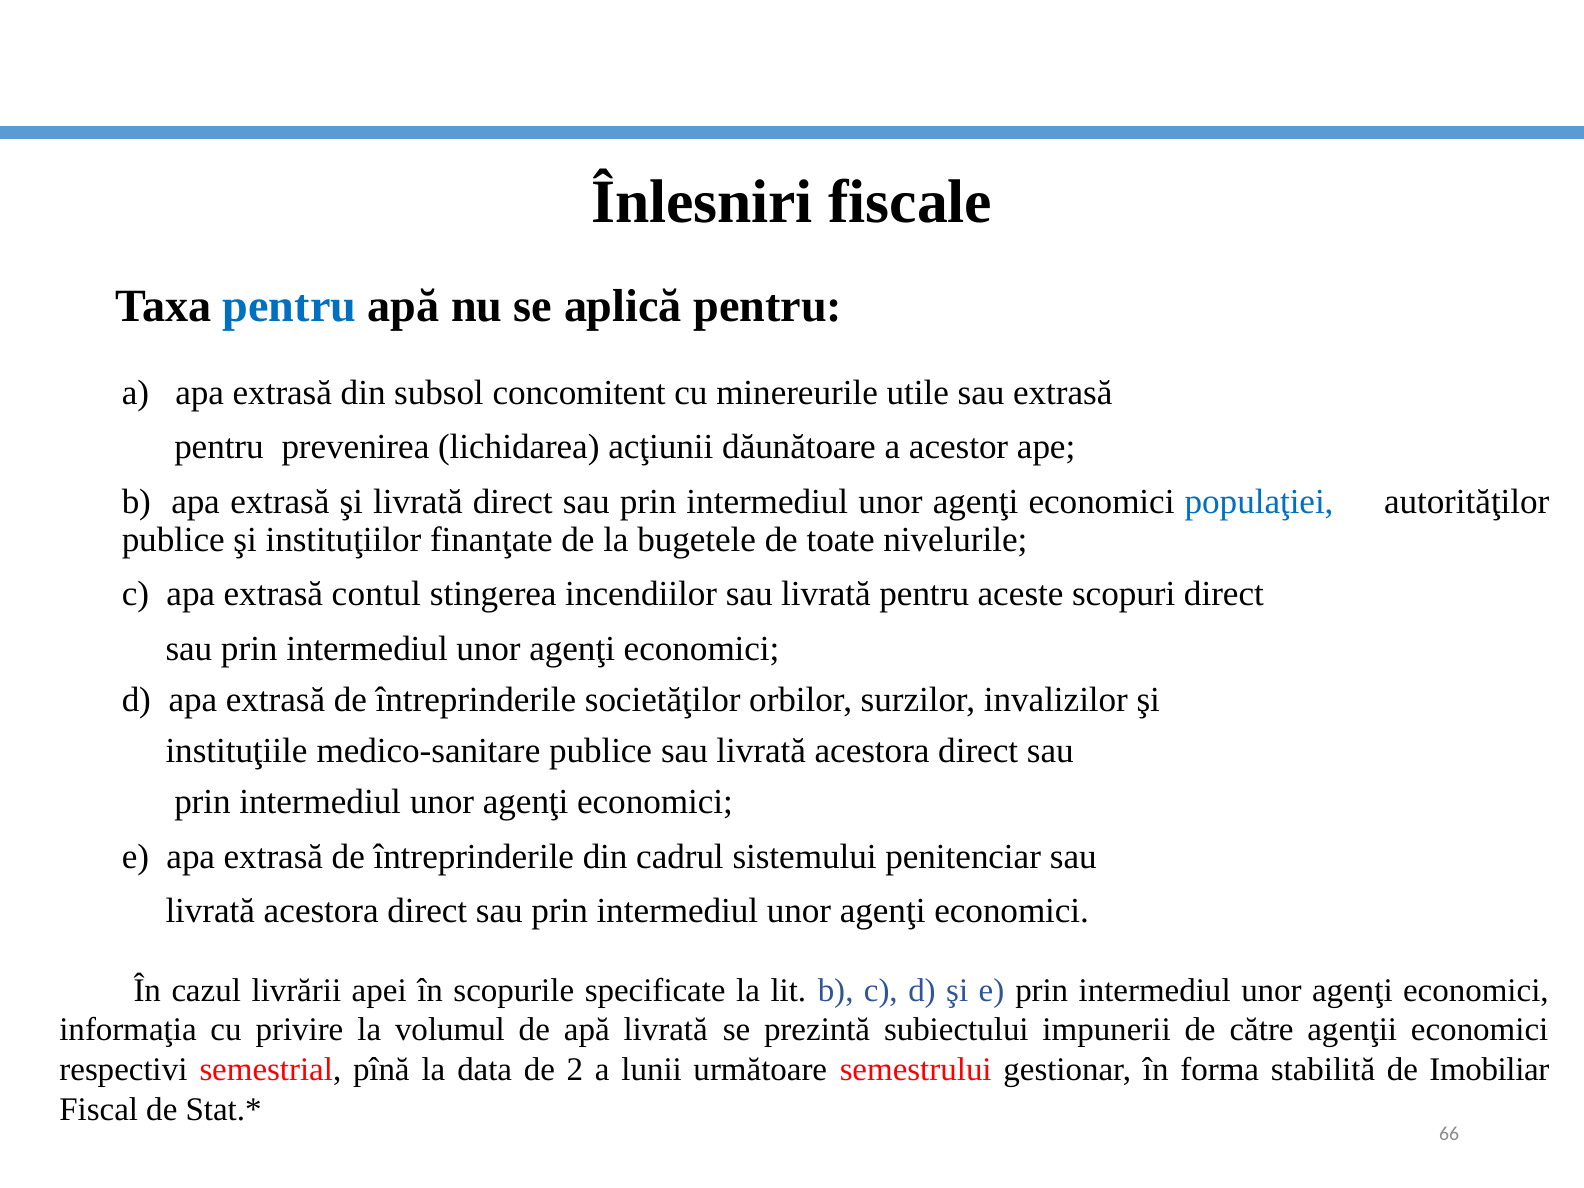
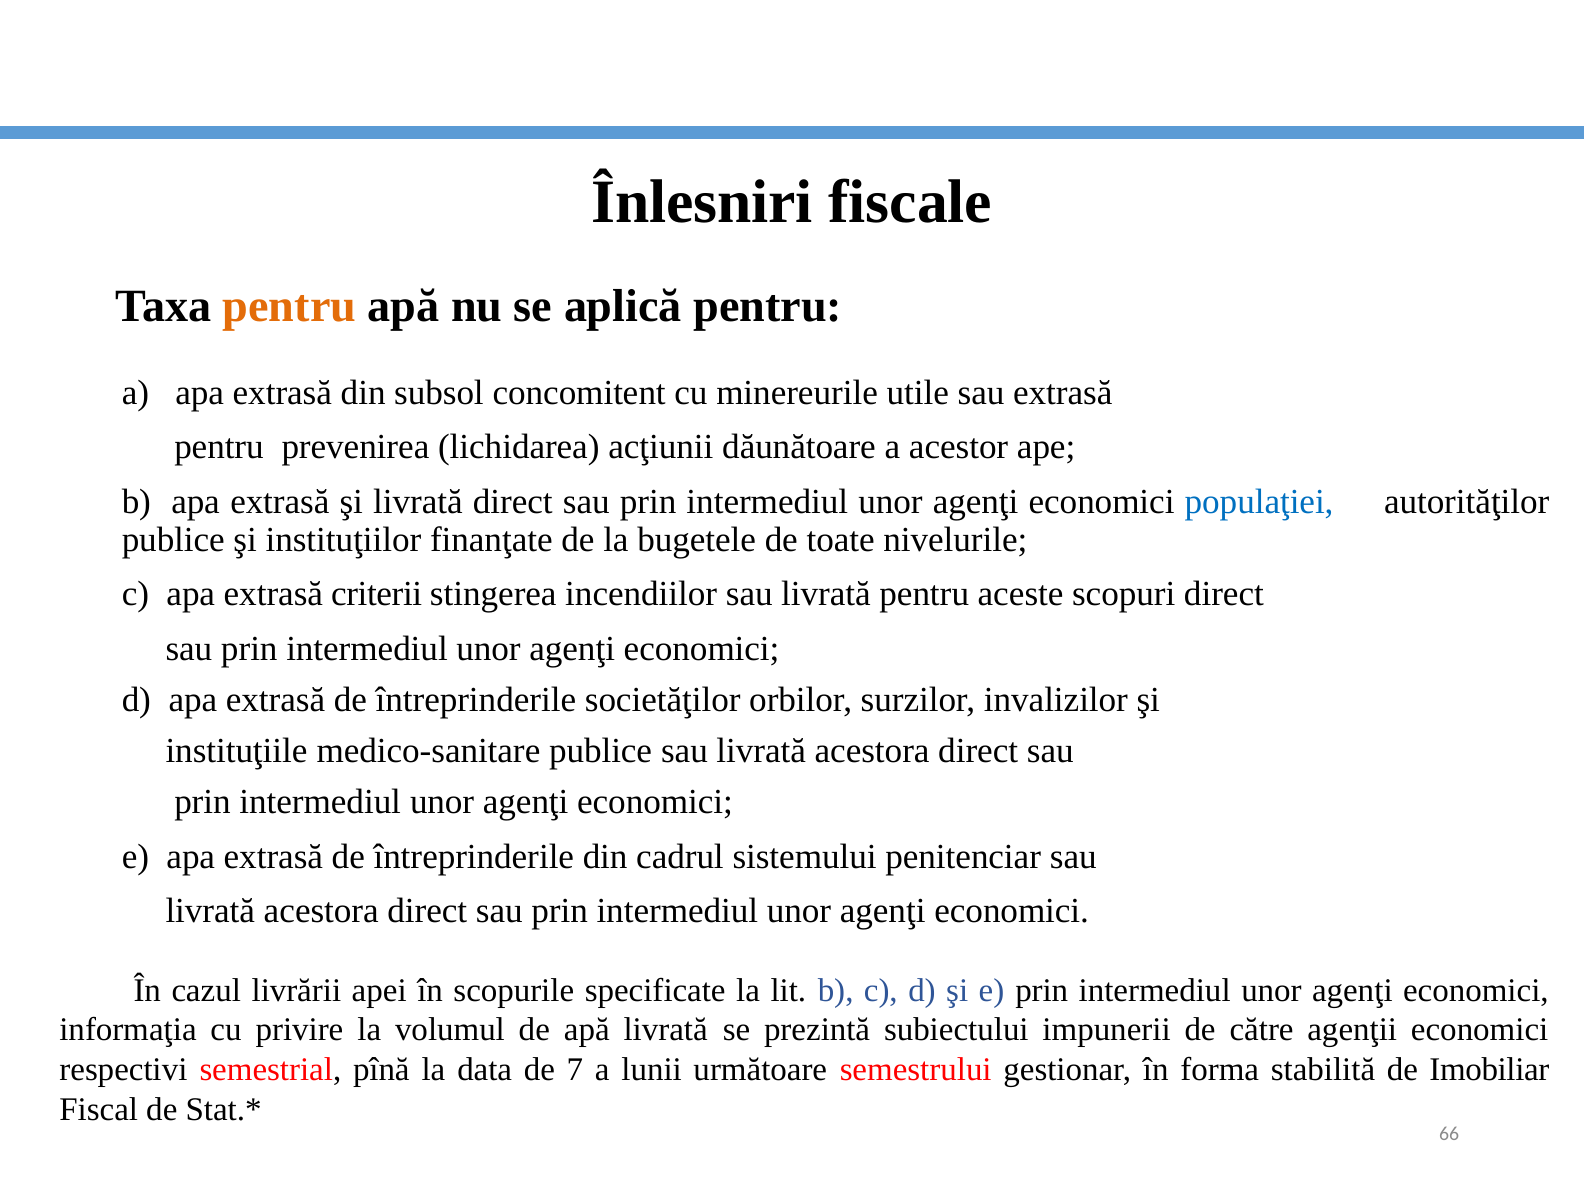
pentru at (290, 306) colour: blue -> orange
contul: contul -> criterii
2: 2 -> 7
